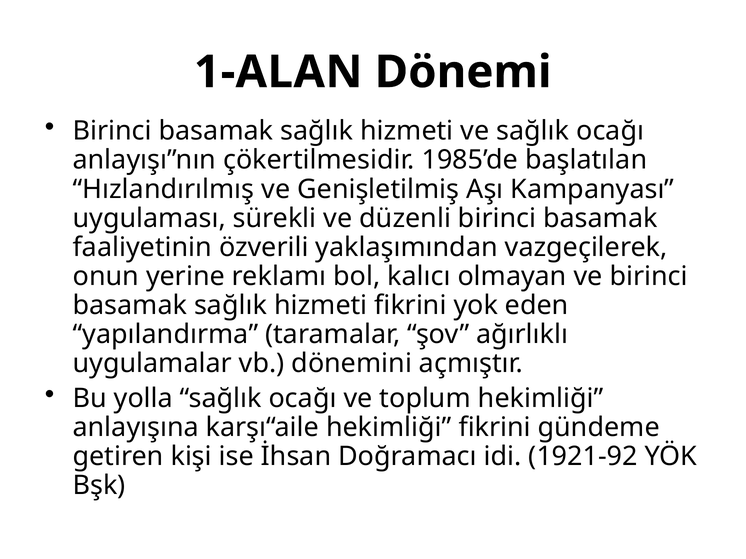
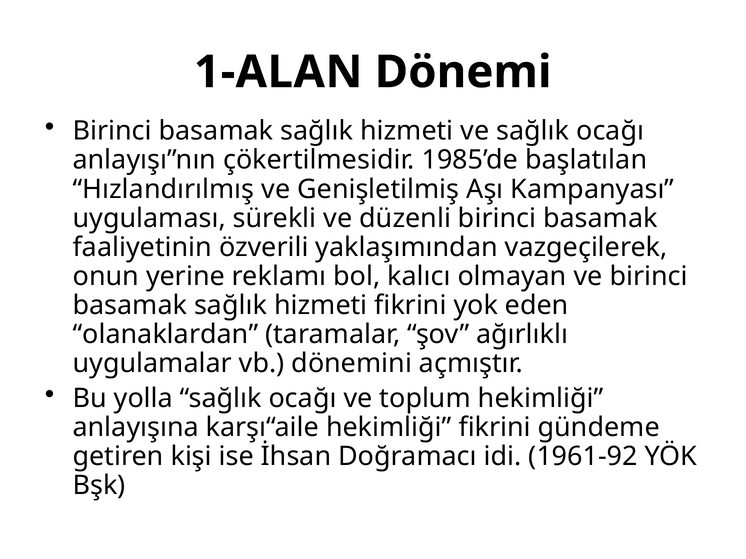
yapılandırma: yapılandırma -> olanaklardan
1921-92: 1921-92 -> 1961-92
